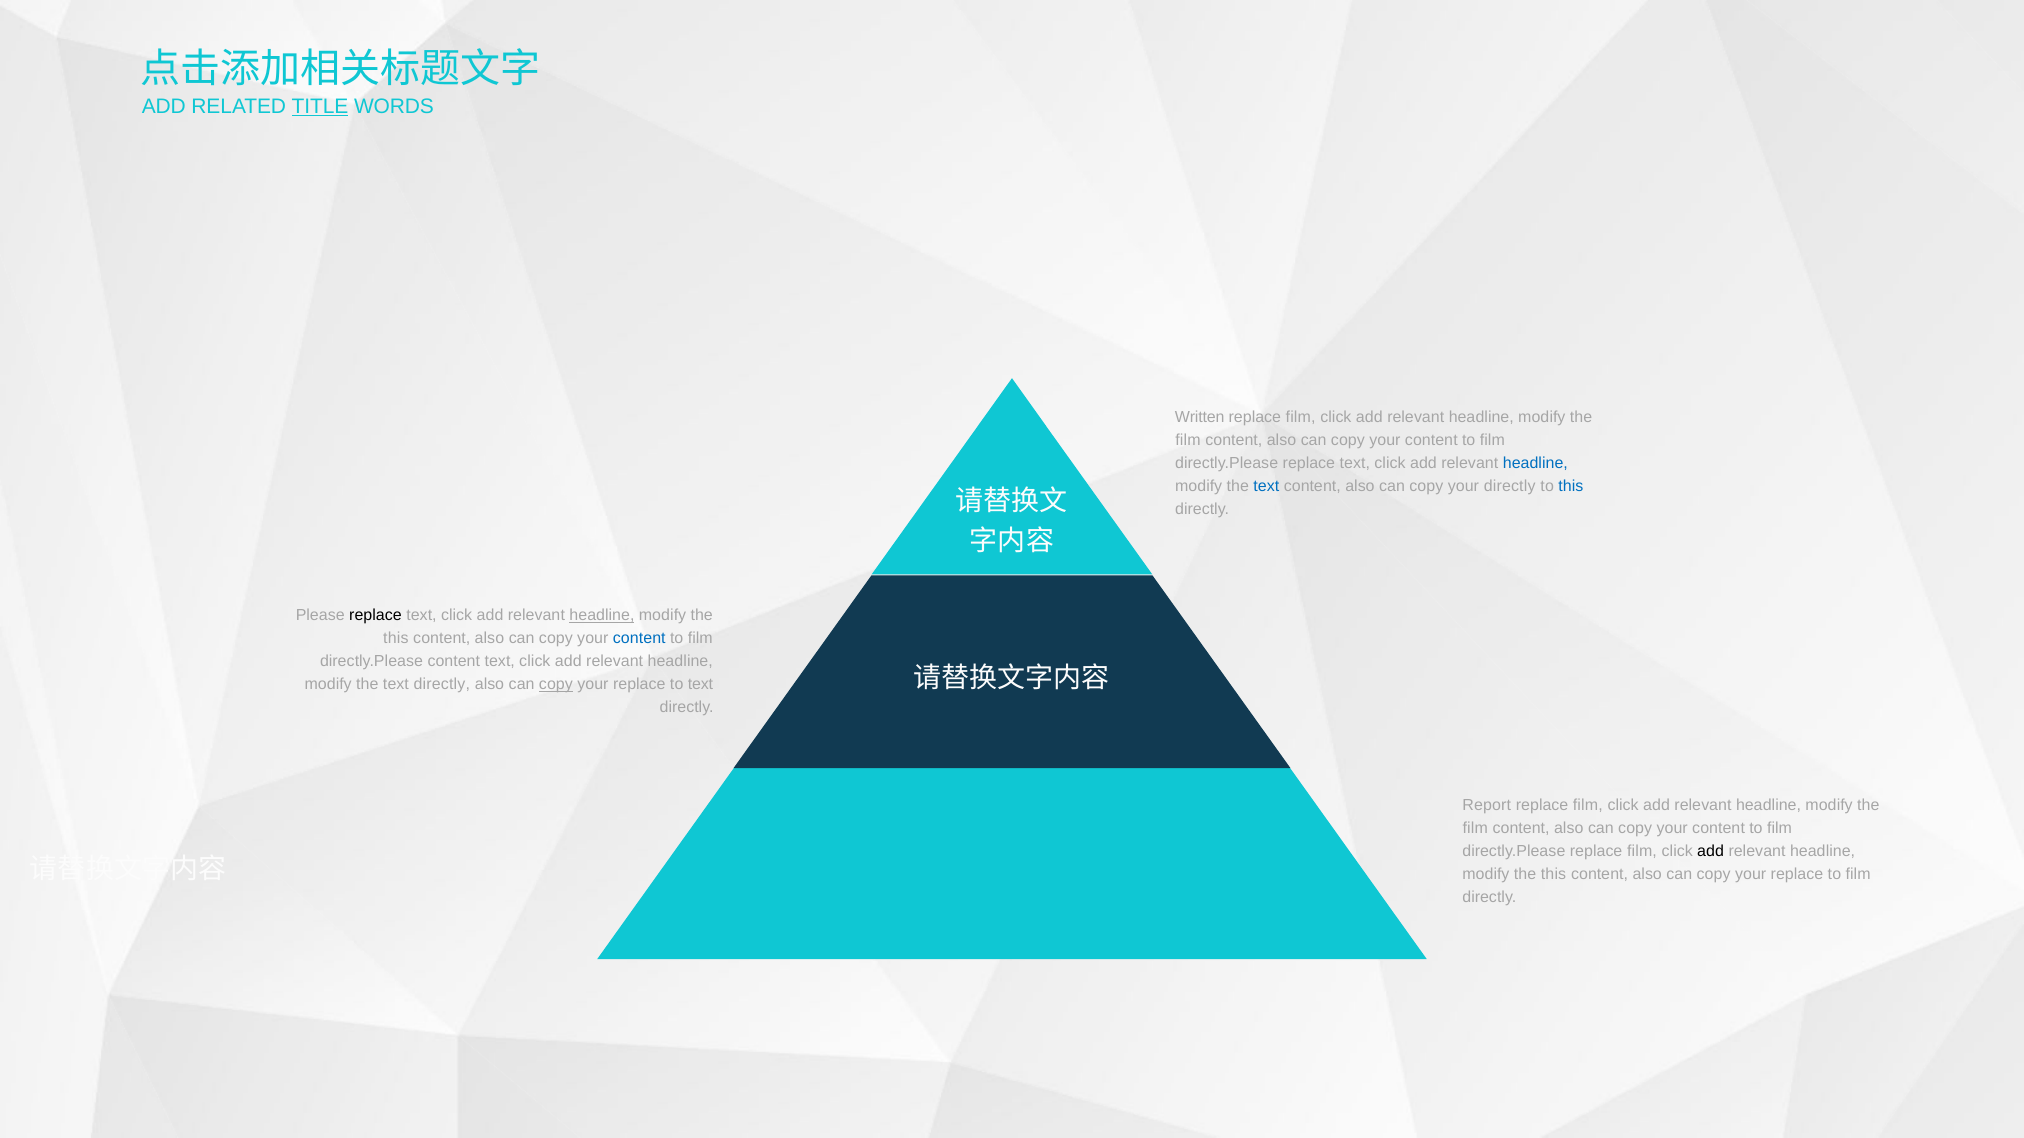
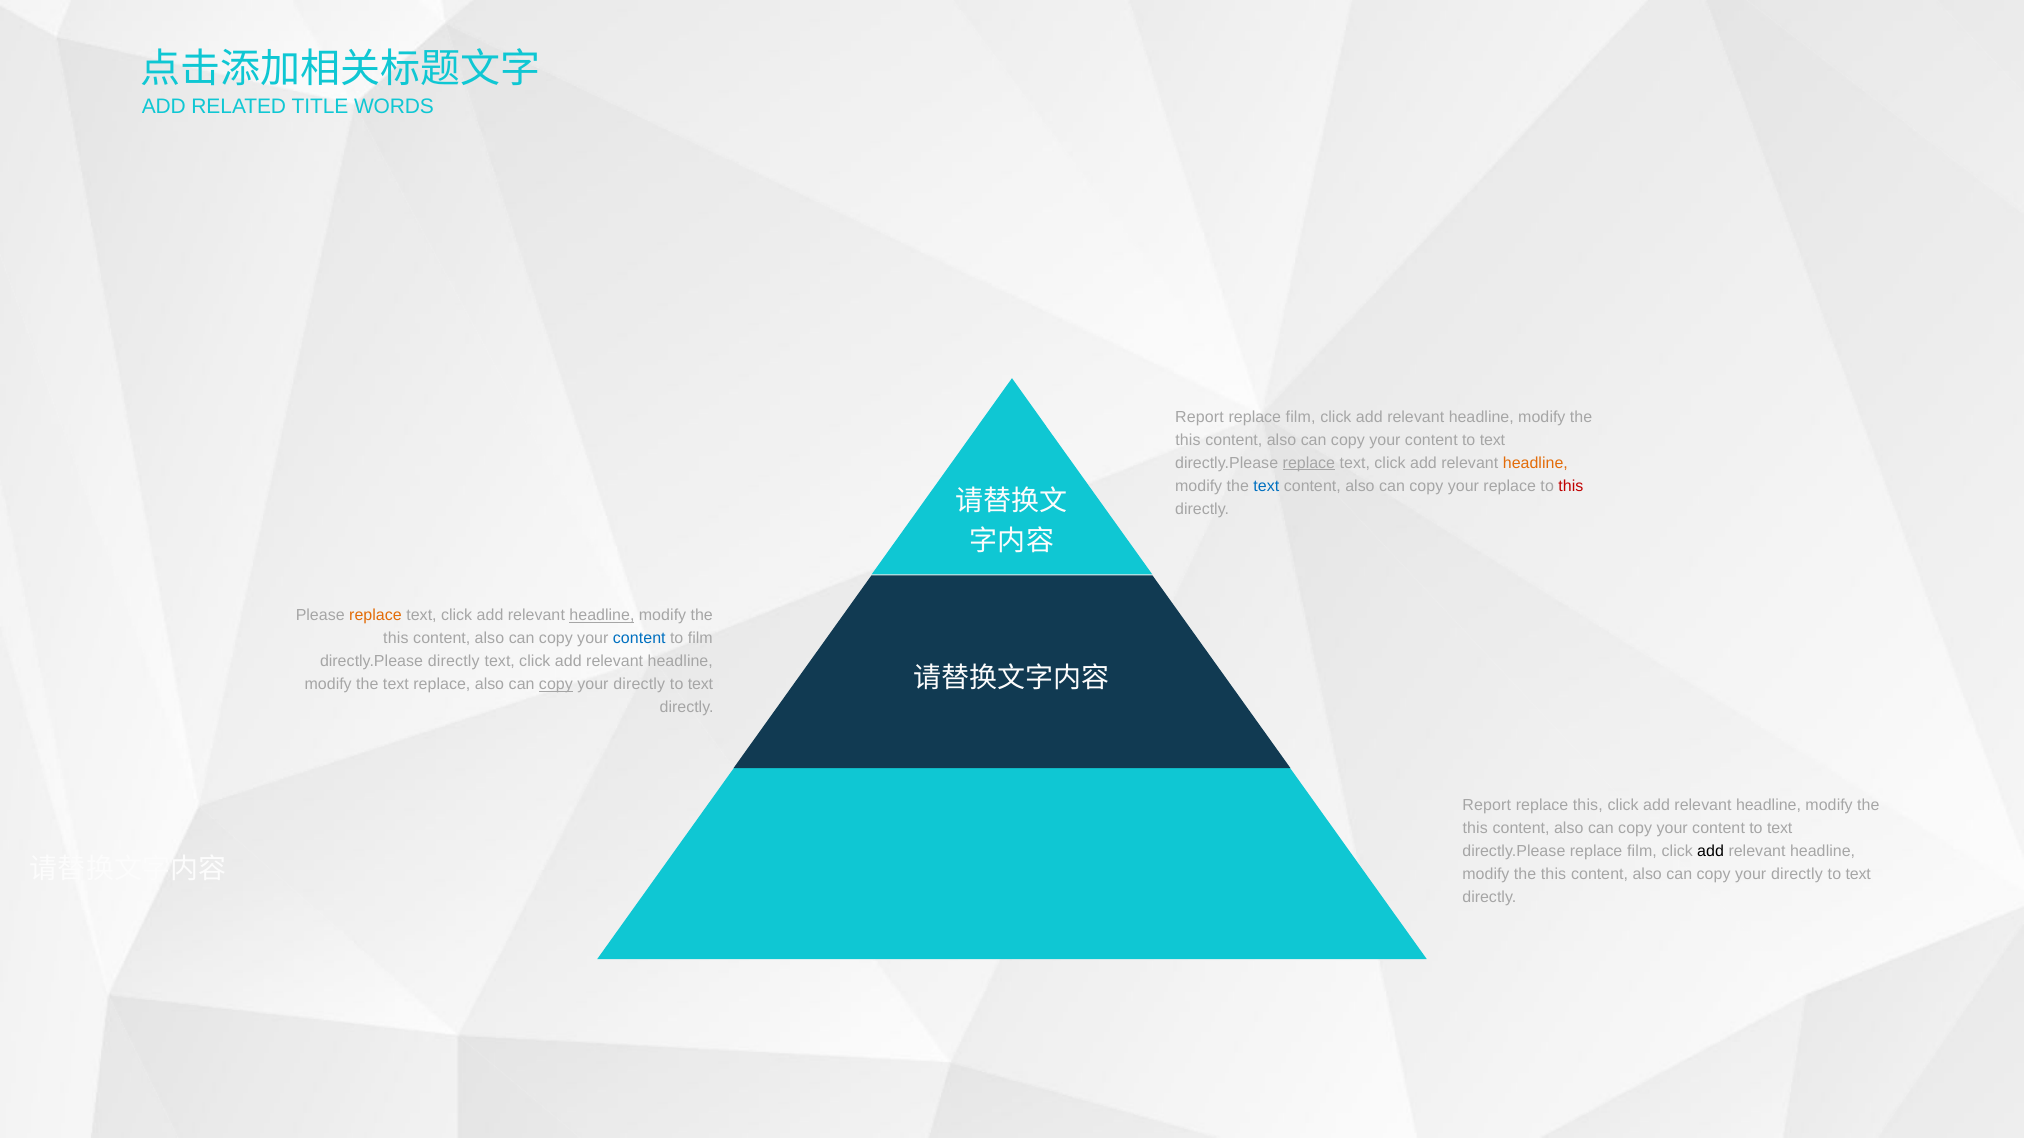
TITLE underline: present -> none
Written at (1200, 417): Written -> Report
film at (1188, 440): film -> this
film at (1492, 440): film -> text
replace at (1309, 463) underline: none -> present
headline at (1535, 463) colour: blue -> orange
your directly: directly -> replace
this at (1571, 486) colour: blue -> red
replace at (375, 616) colour: black -> orange
directly.Please content: content -> directly
the text directly: directly -> replace
replace at (639, 685): replace -> directly
film at (1588, 806): film -> this
film at (1475, 829): film -> this
film at (1780, 829): film -> text
replace at (1797, 875): replace -> directly
film at (1858, 875): film -> text
